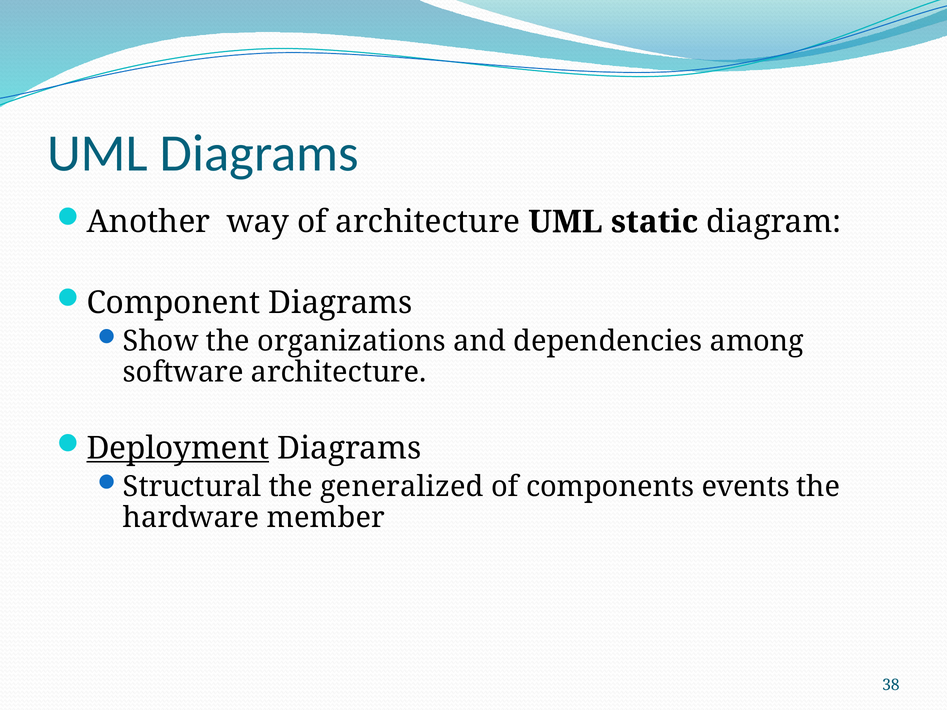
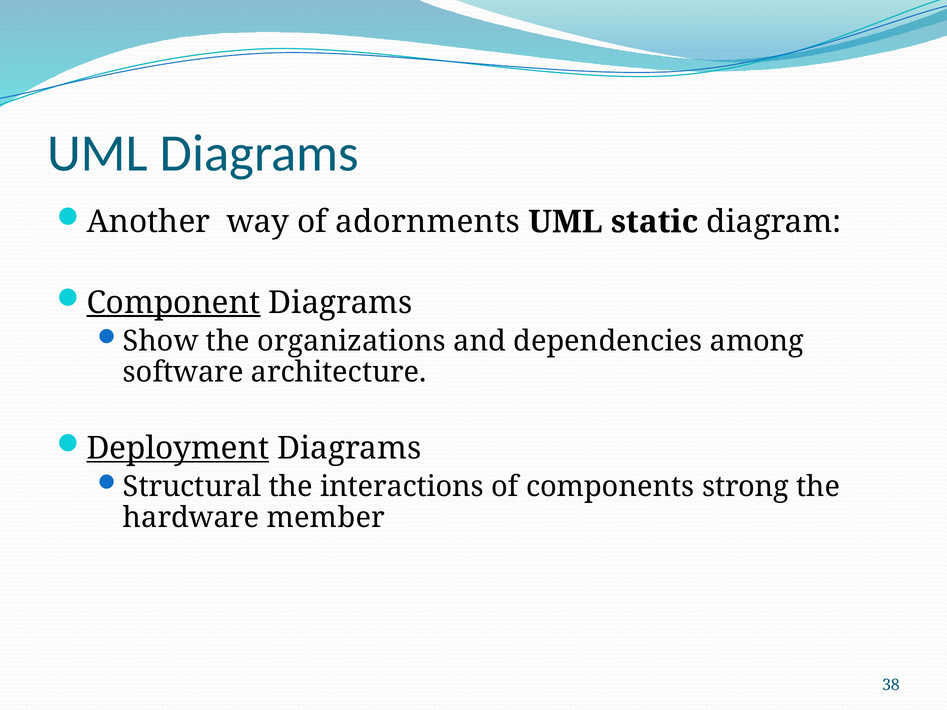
of architecture: architecture -> adornments
Component underline: none -> present
generalized: generalized -> interactions
events: events -> strong
